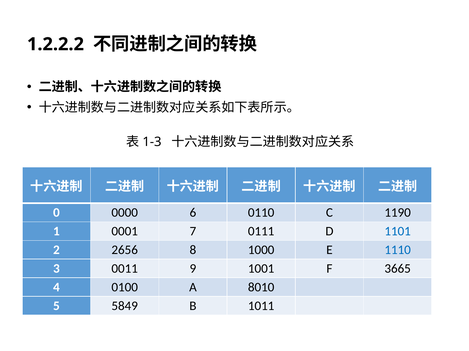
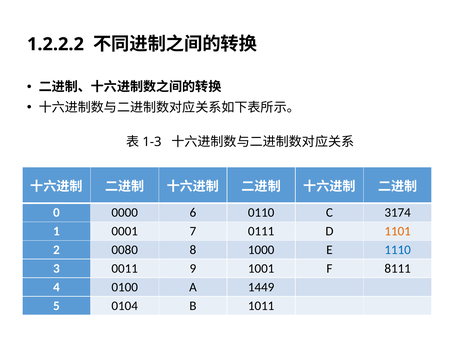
1190: 1190 -> 3174
1101 colour: blue -> orange
2656: 2656 -> 0080
3665: 3665 -> 8111
8010: 8010 -> 1449
5849: 5849 -> 0104
